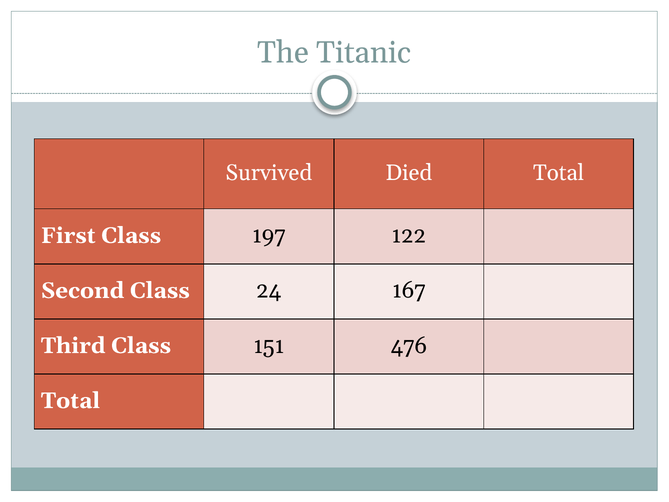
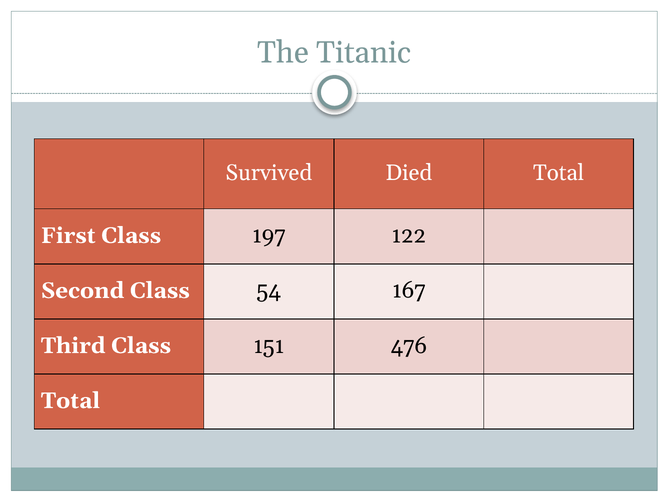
24: 24 -> 54
